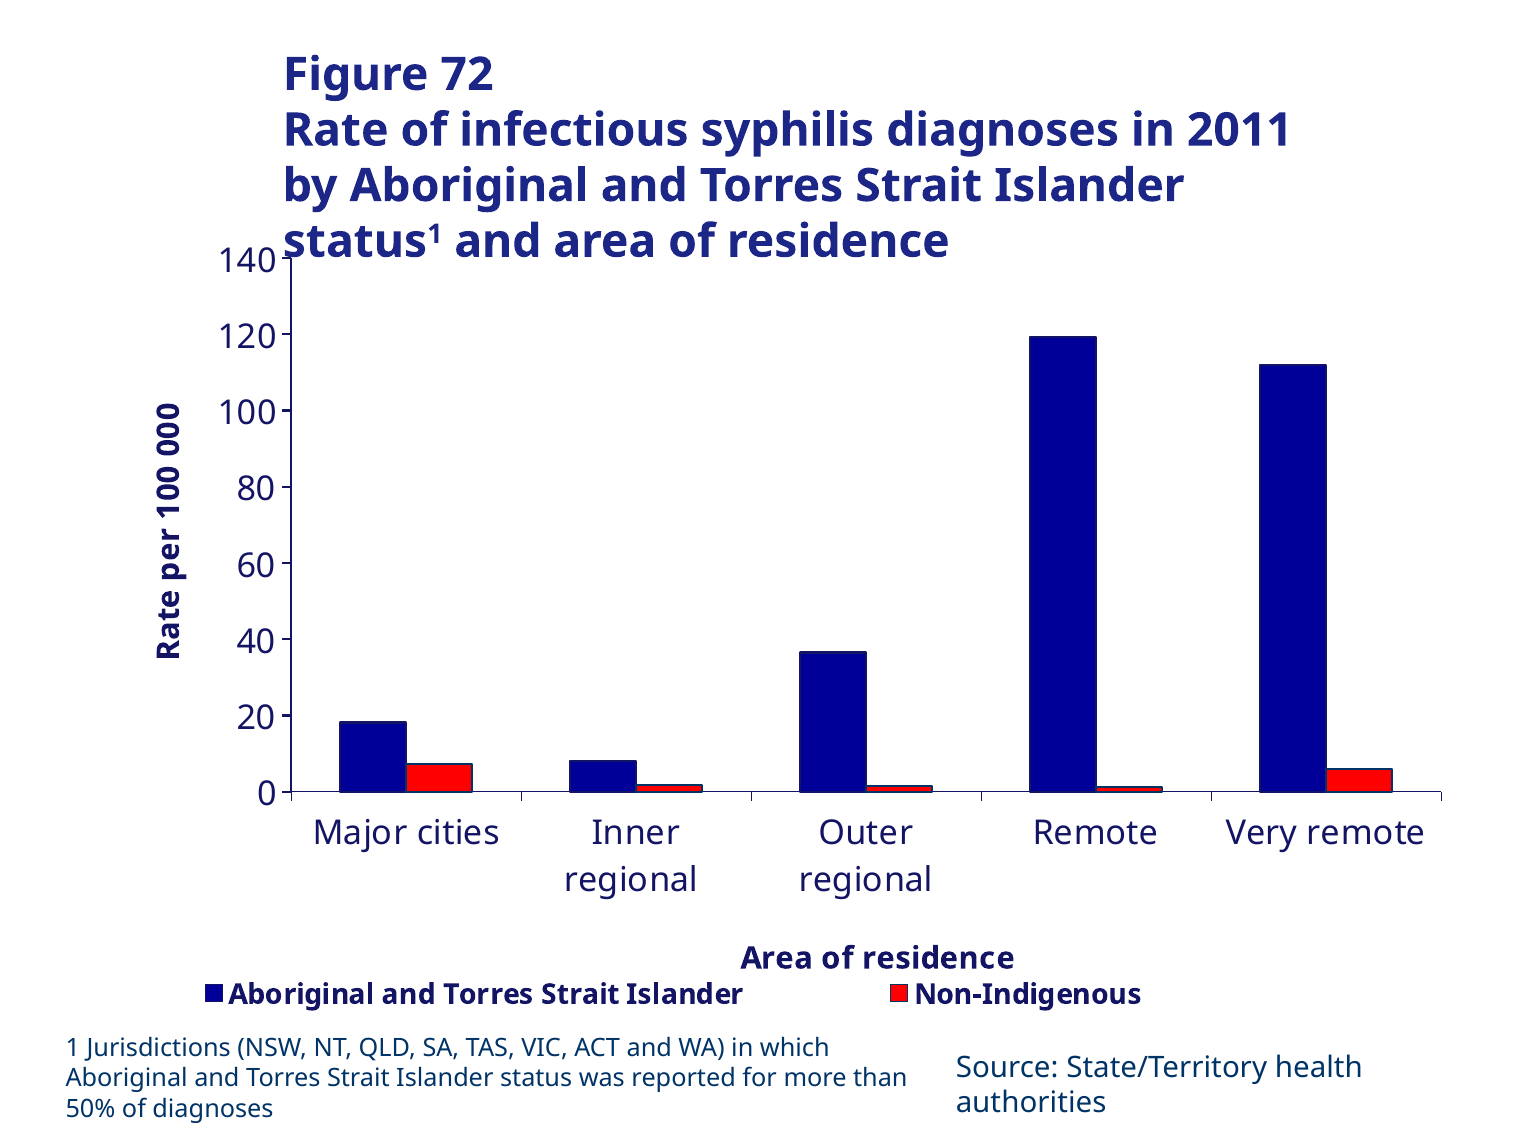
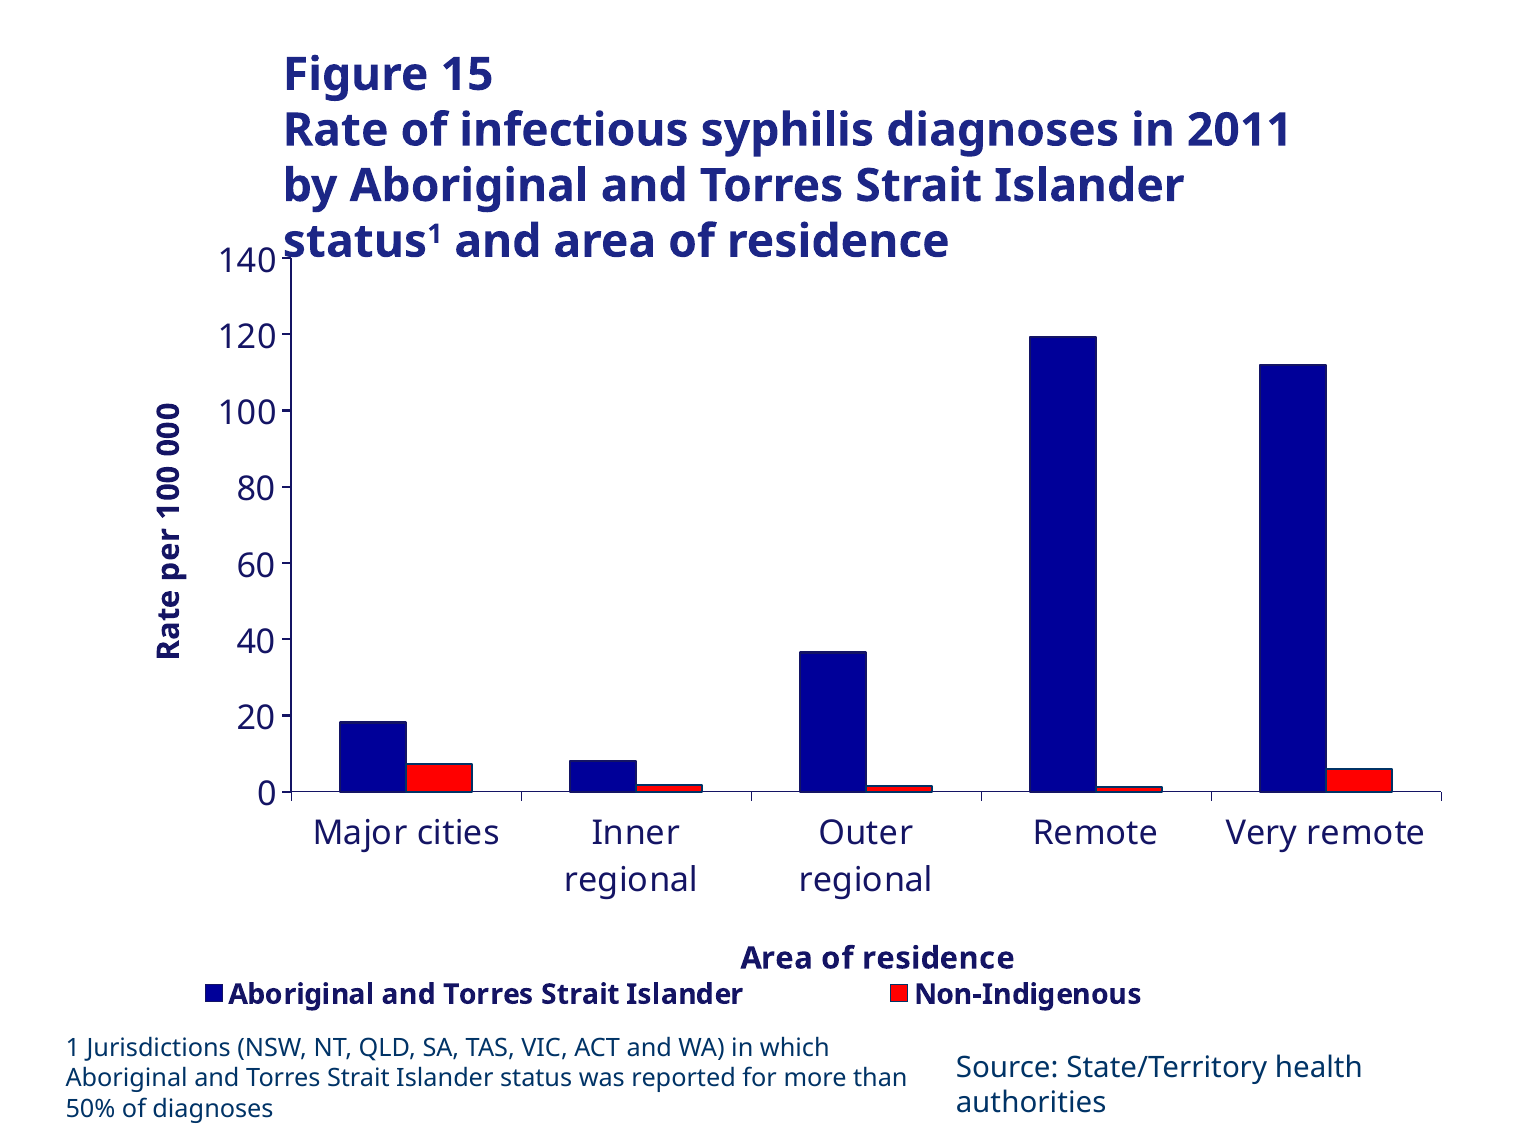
72: 72 -> 15
